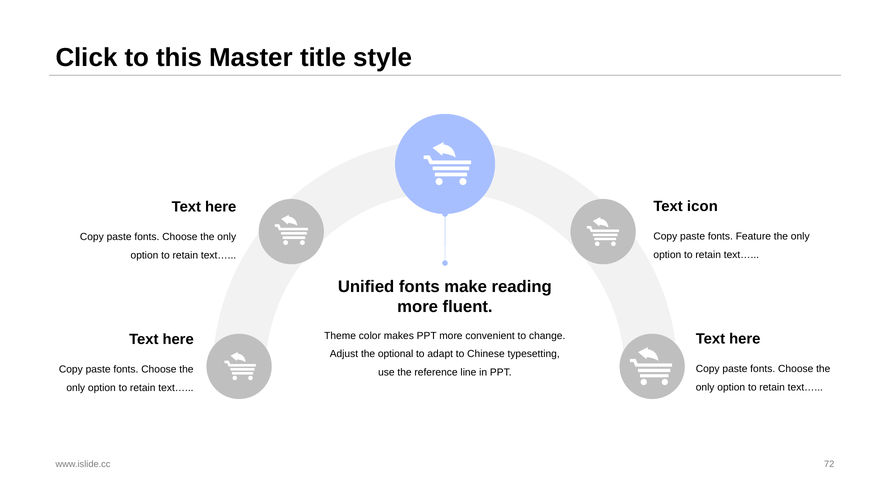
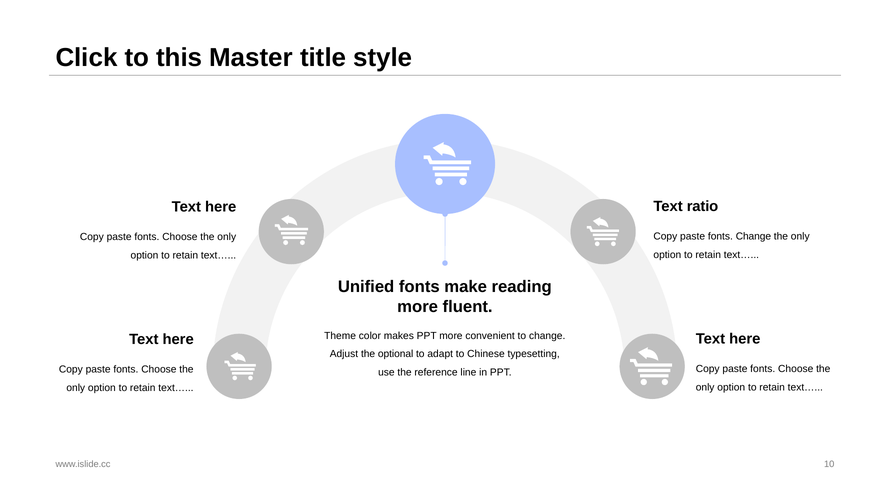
icon: icon -> ratio
fonts Feature: Feature -> Change
72: 72 -> 10
